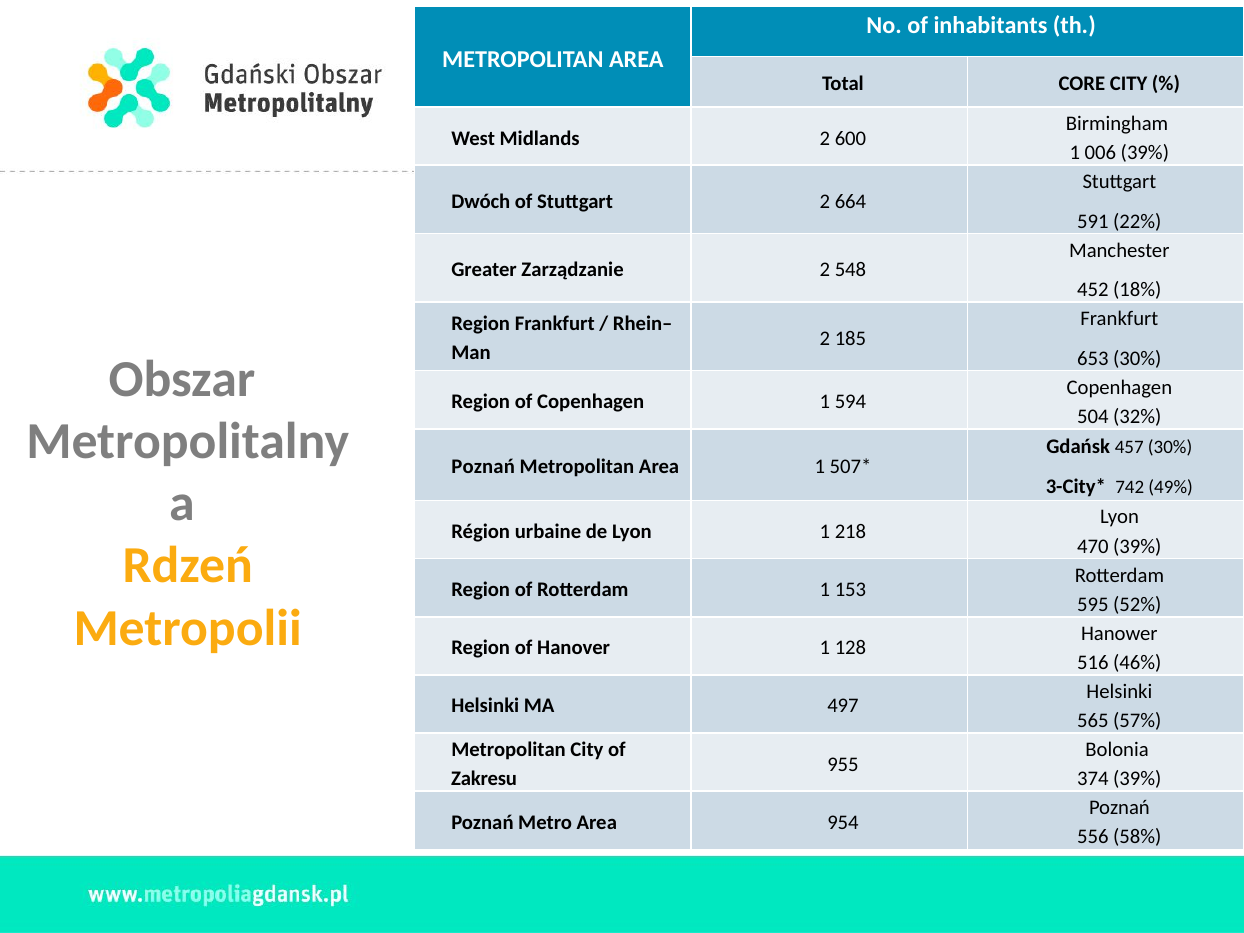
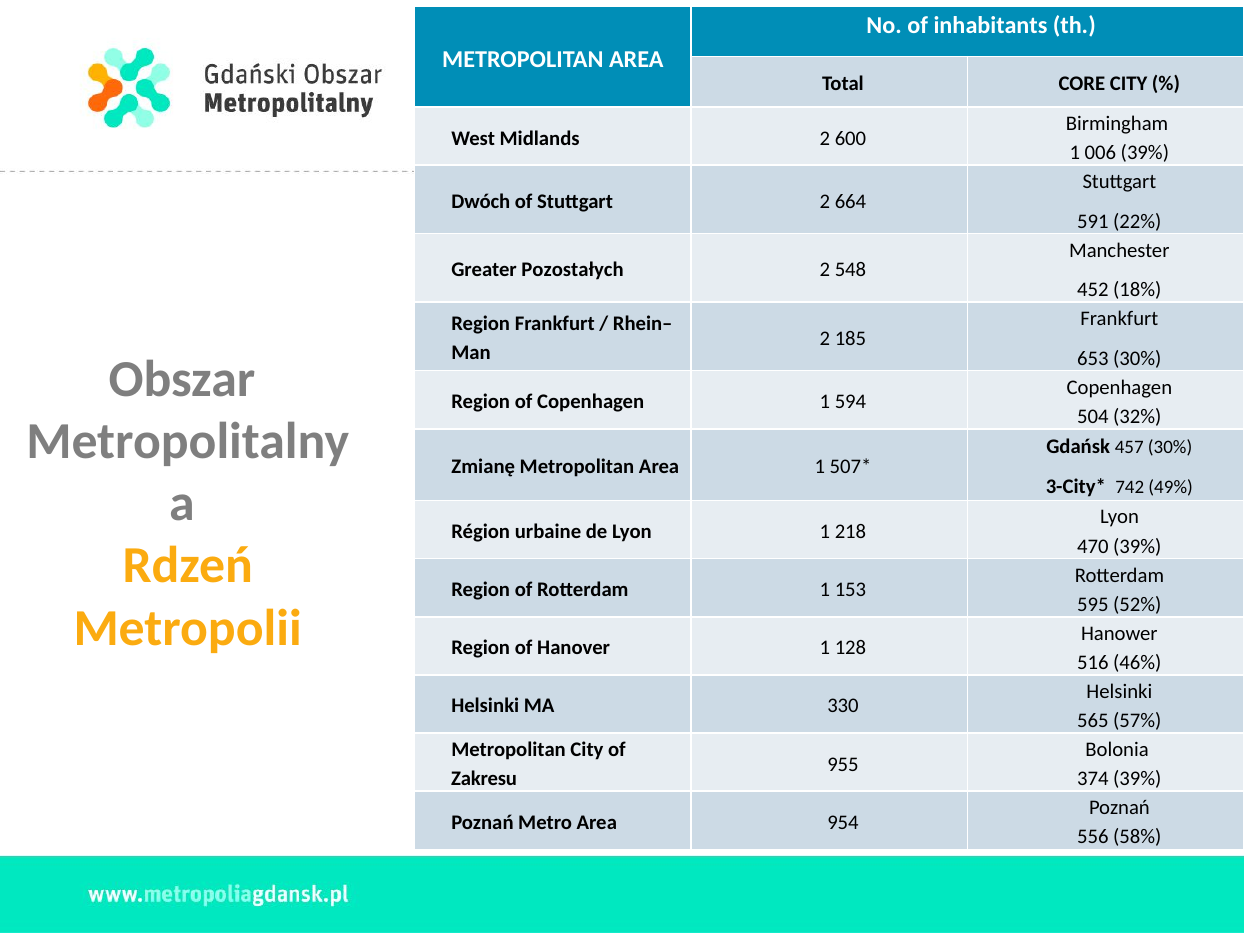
Zarządzanie: Zarządzanie -> Pozostałych
Poznań at (483, 467): Poznań -> Zmianę
497: 497 -> 330
